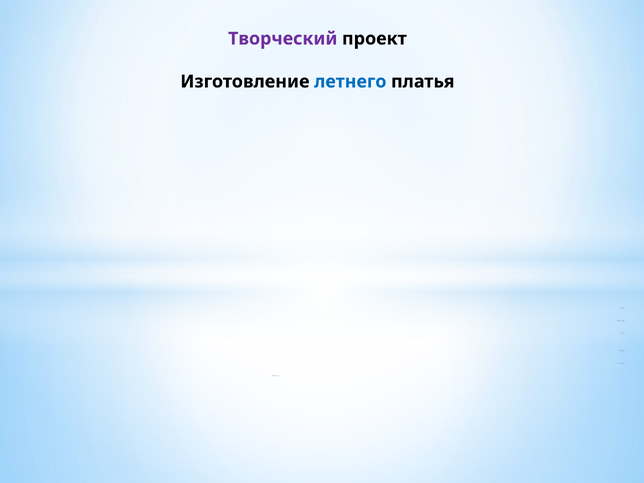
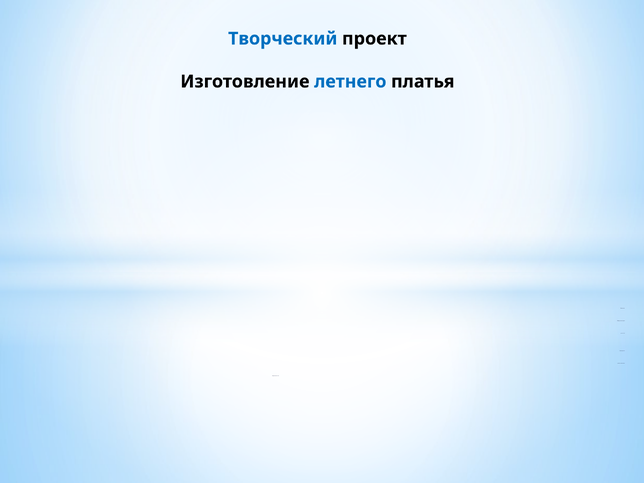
Творческий colour: purple -> blue
